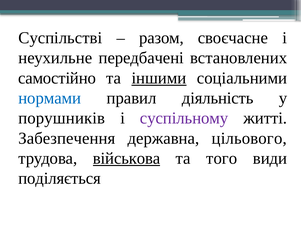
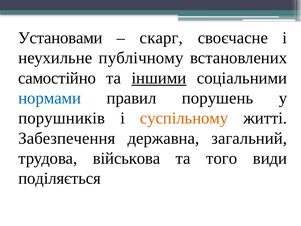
Суспільстві: Суспільстві -> Установами
разом: разом -> скарг
передбачені: передбачені -> публічному
діяльність: діяльність -> порушень
суспільному colour: purple -> orange
цільового: цільового -> загальний
військова underline: present -> none
